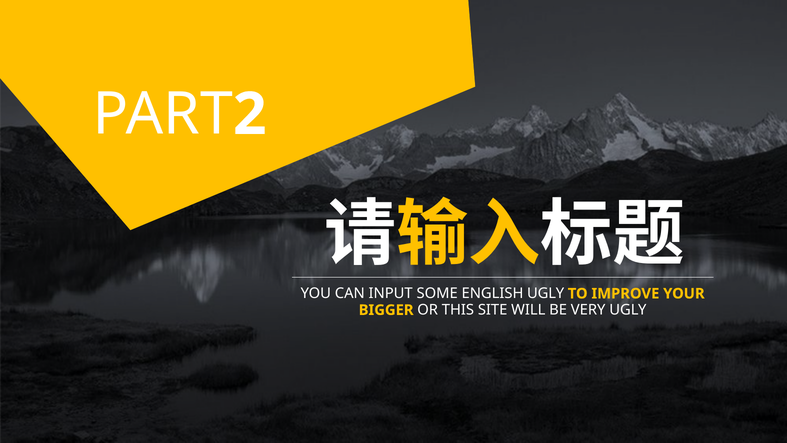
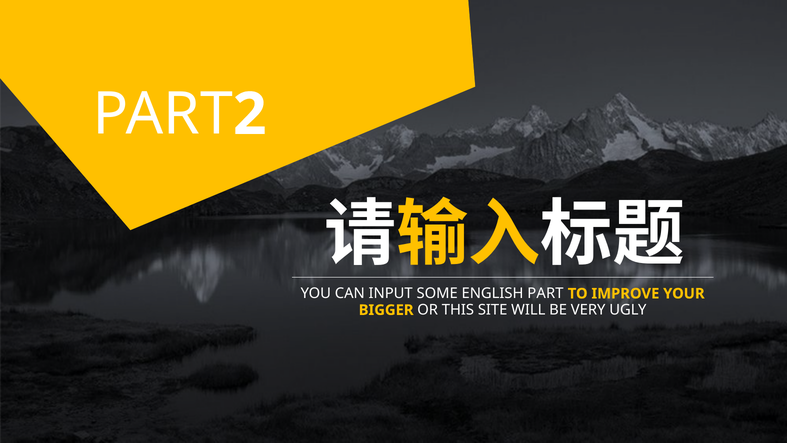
ENGLISH UGLY: UGLY -> PART
